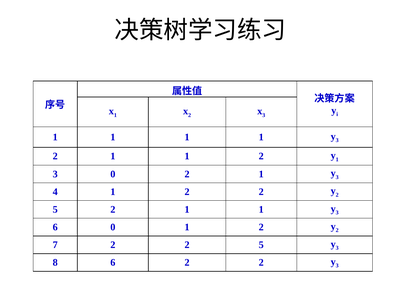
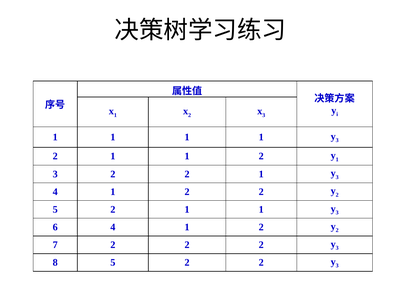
0 at (113, 174): 0 -> 2
6 0: 0 -> 4
2 2 5: 5 -> 2
8 6: 6 -> 5
